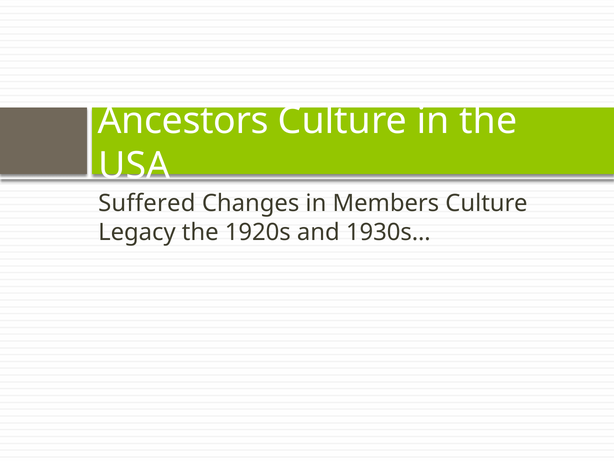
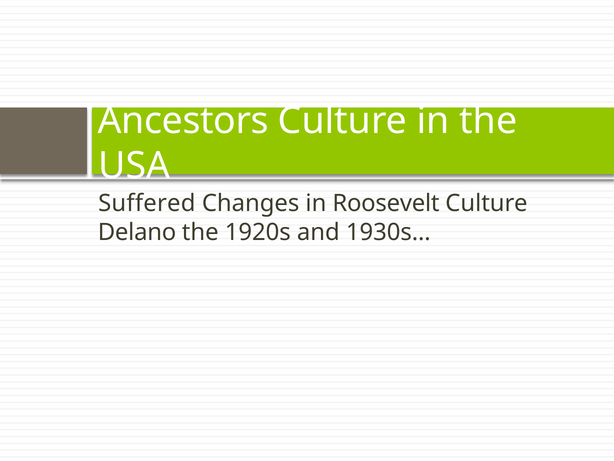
Members: Members -> Roosevelt
Legacy: Legacy -> Delano
